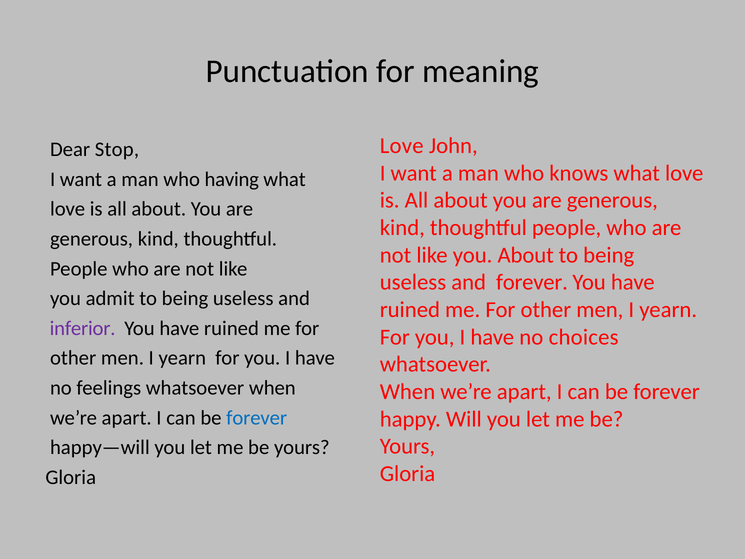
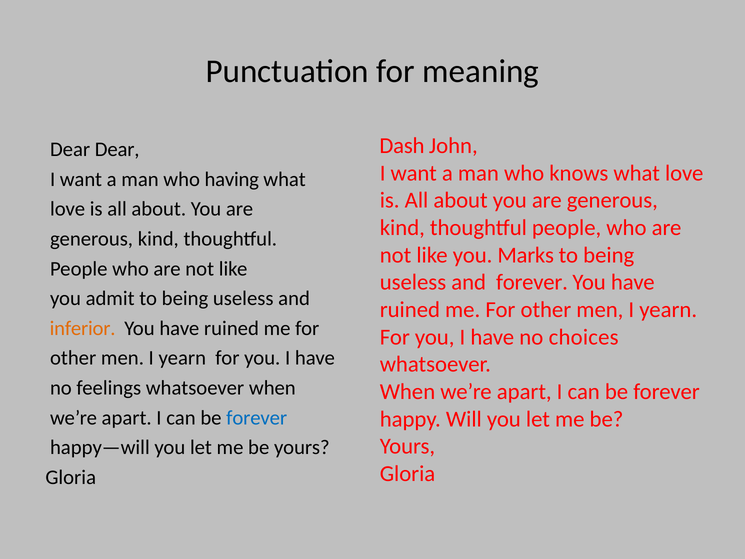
Love at (402, 146): Love -> Dash
Dear Stop: Stop -> Dear
you About: About -> Marks
inferior colour: purple -> orange
